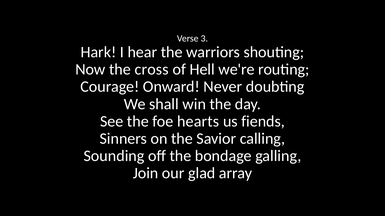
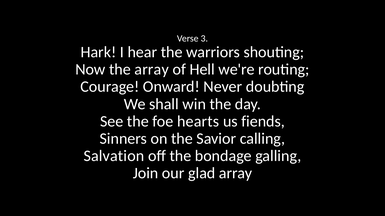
the cross: cross -> array
Sounding: Sounding -> Salvation
